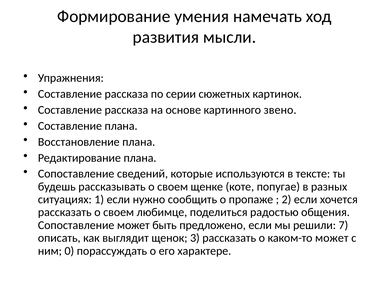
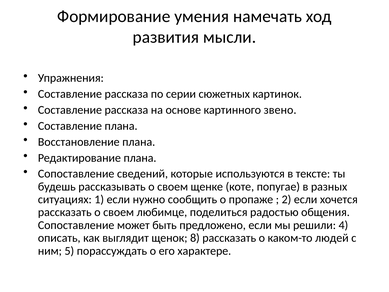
7: 7 -> 4
3: 3 -> 8
каком-то может: может -> людей
0: 0 -> 5
